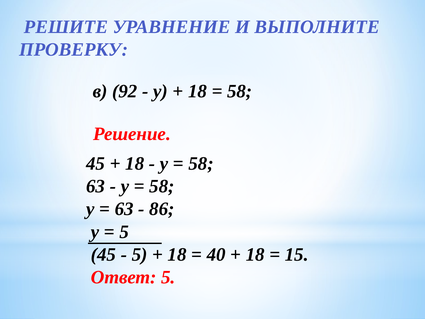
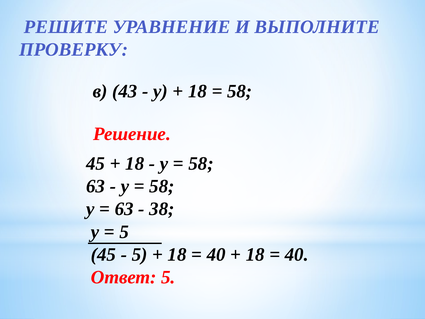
92: 92 -> 43
86: 86 -> 38
15 at (297, 254): 15 -> 40
